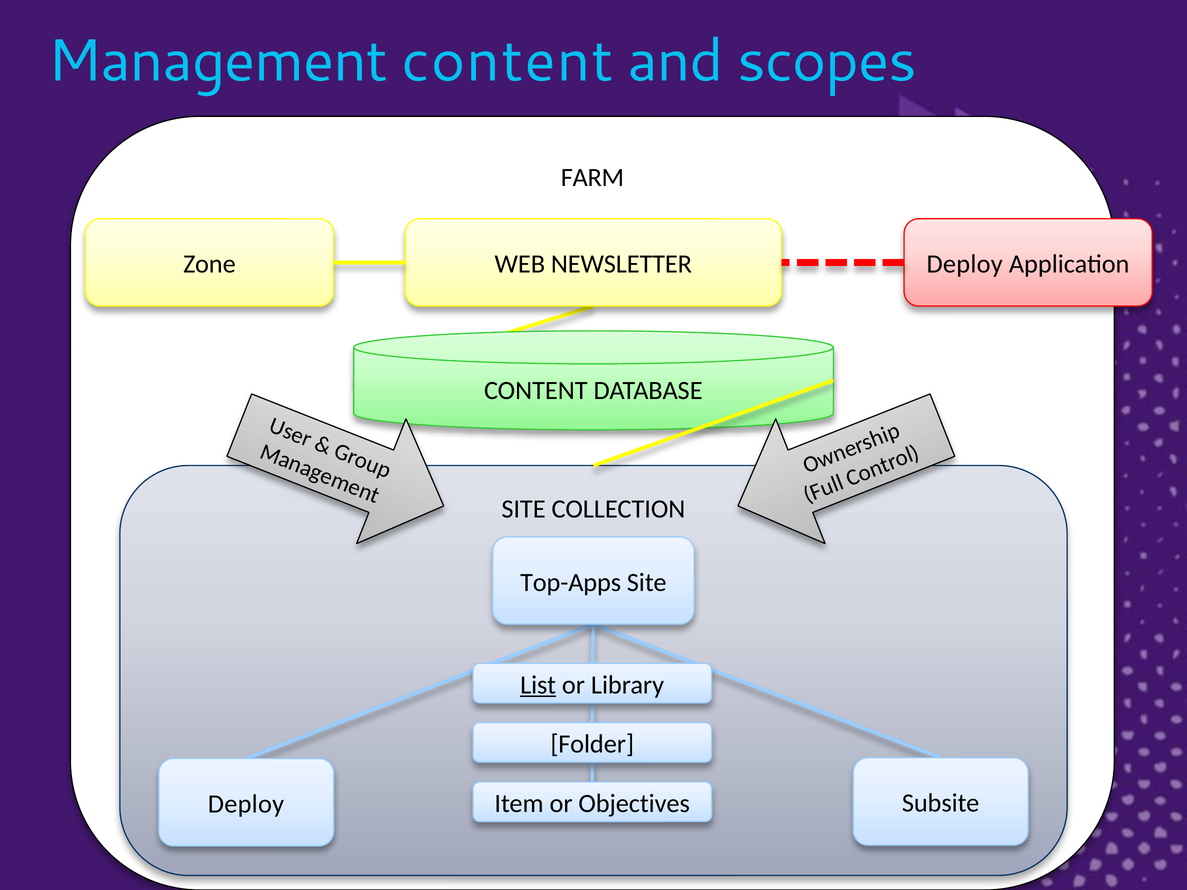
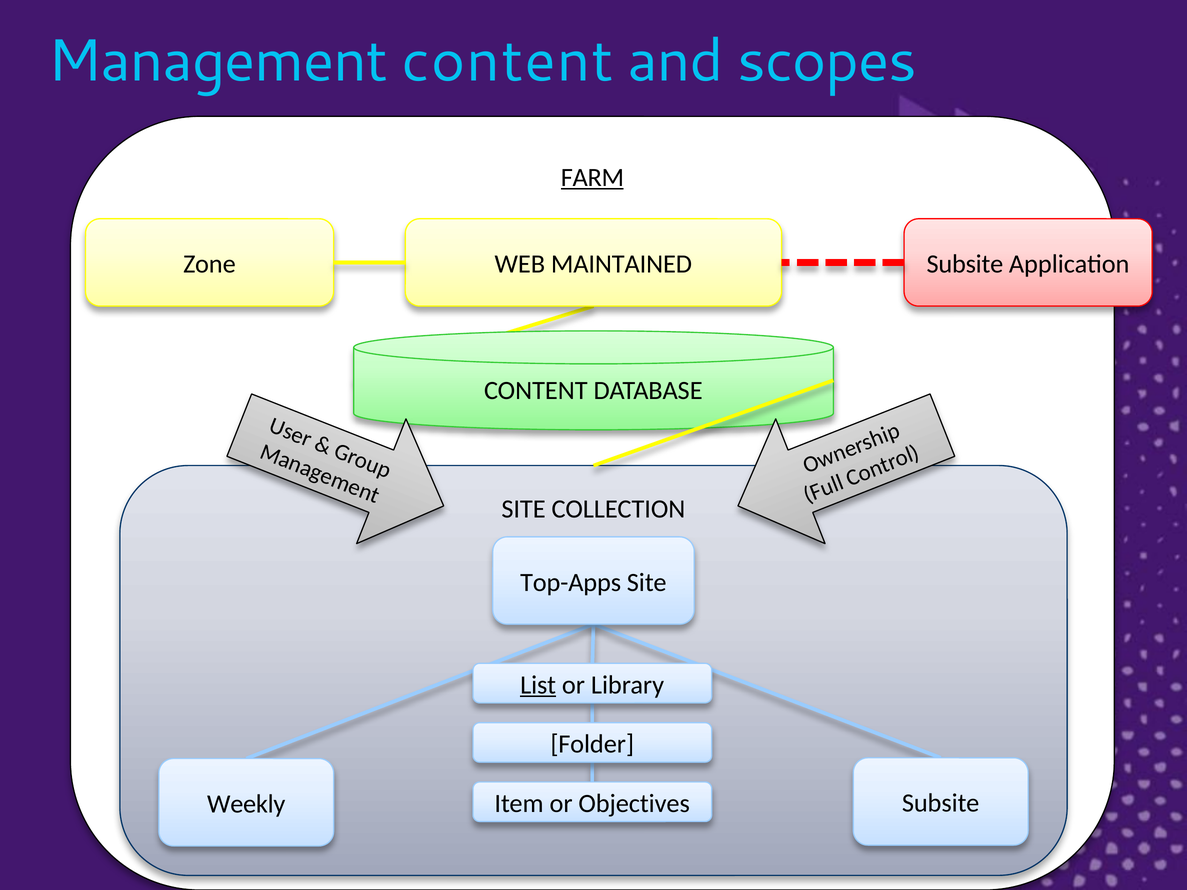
FARM underline: none -> present
NEWSLETTER: NEWSLETTER -> MAINTAINED
Zone Deploy: Deploy -> Subsite
Deploy at (246, 804): Deploy -> Weekly
